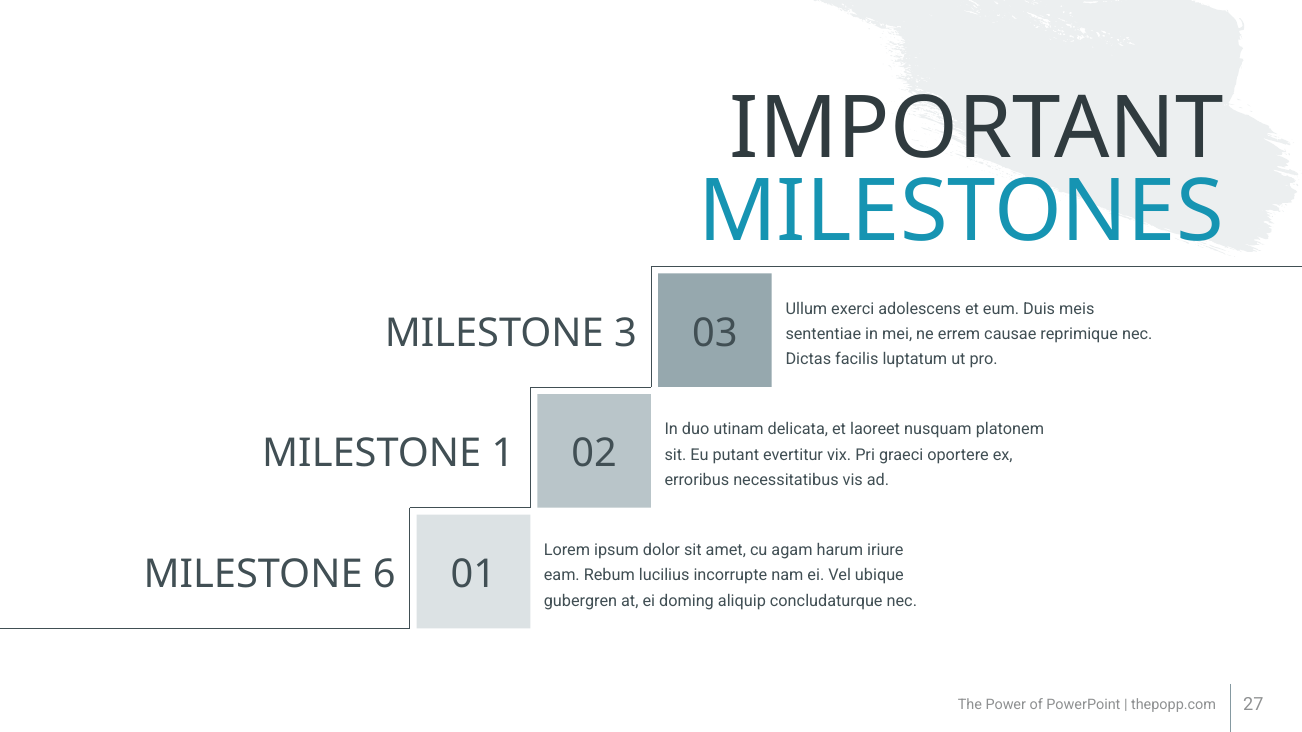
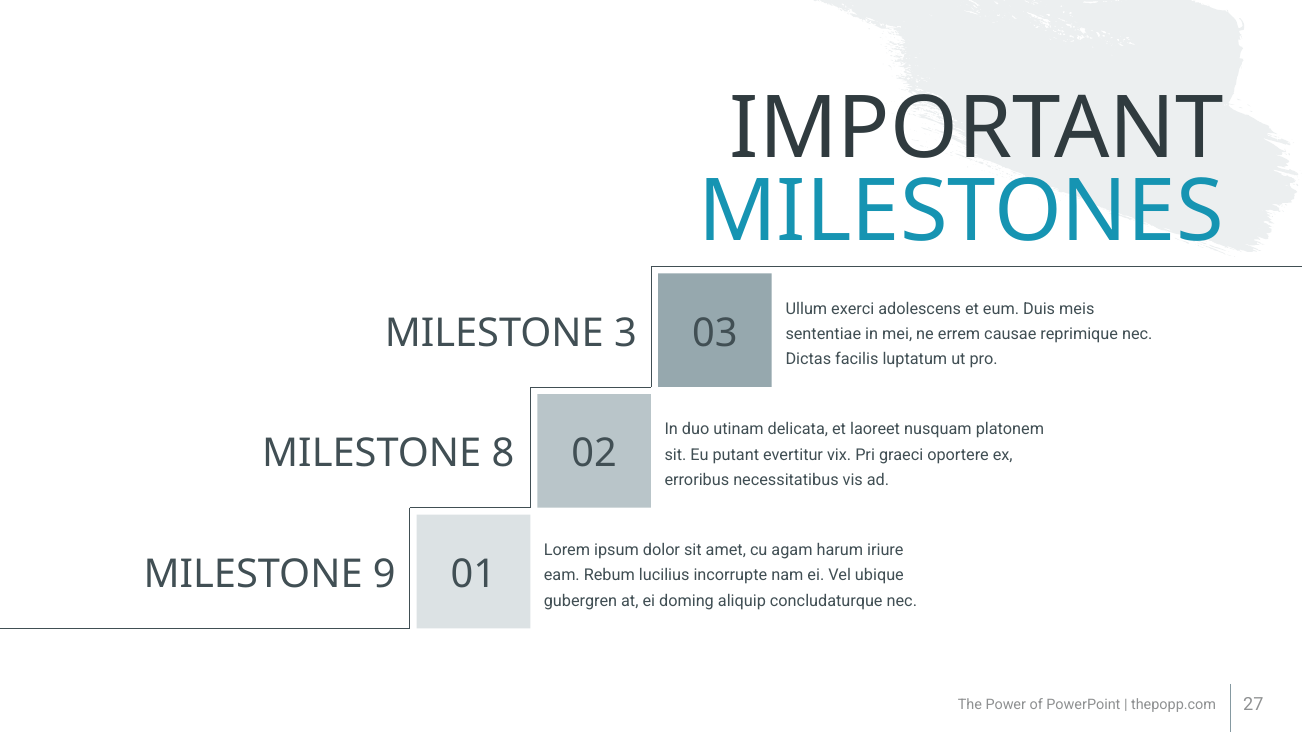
1: 1 -> 8
6: 6 -> 9
